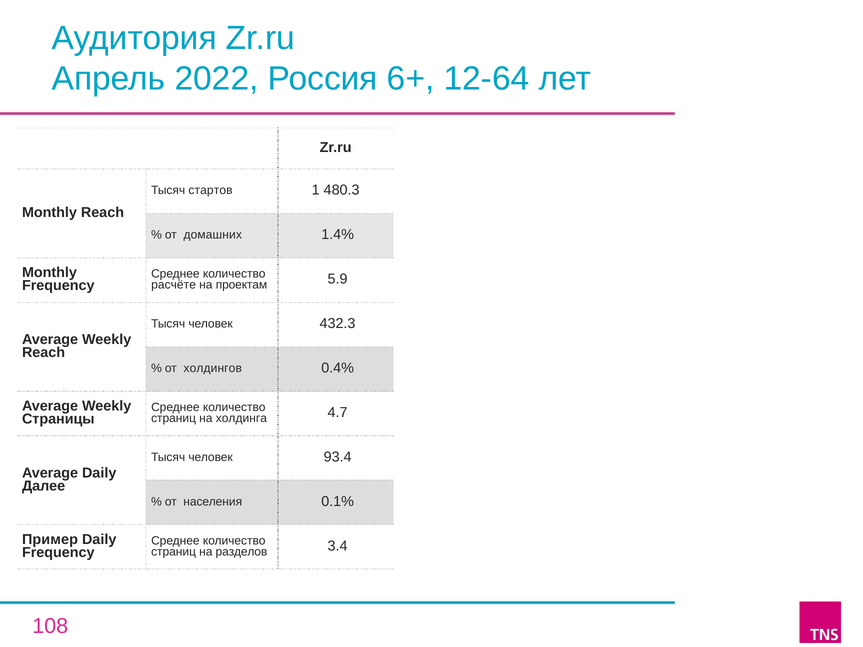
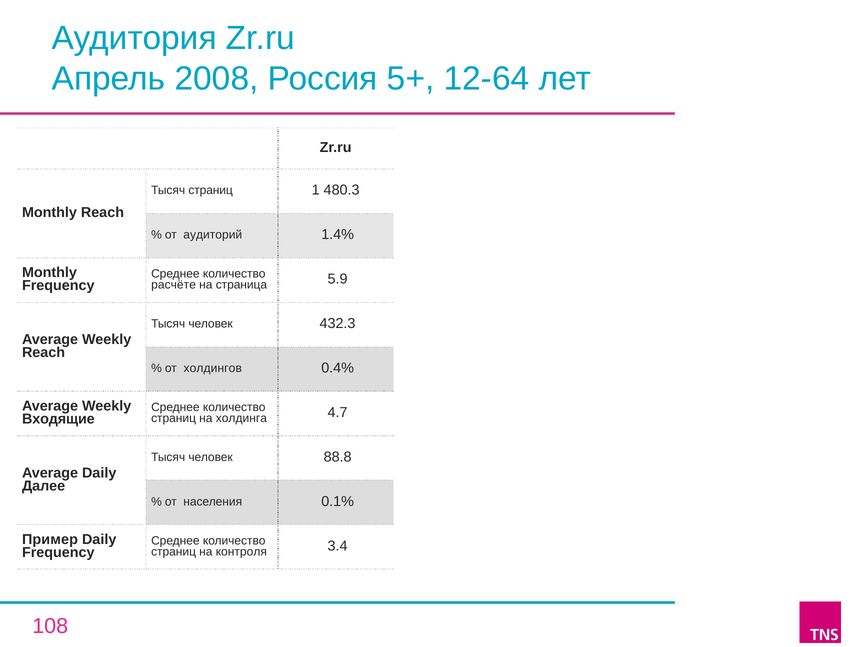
2022: 2022 -> 2008
6+: 6+ -> 5+
Тысяч стартов: стартов -> страниц
домашних: домашних -> аудиторий
проектам: проектам -> страница
Страницы: Страницы -> Входящие
93.4: 93.4 -> 88.8
разделов: разделов -> контроля
